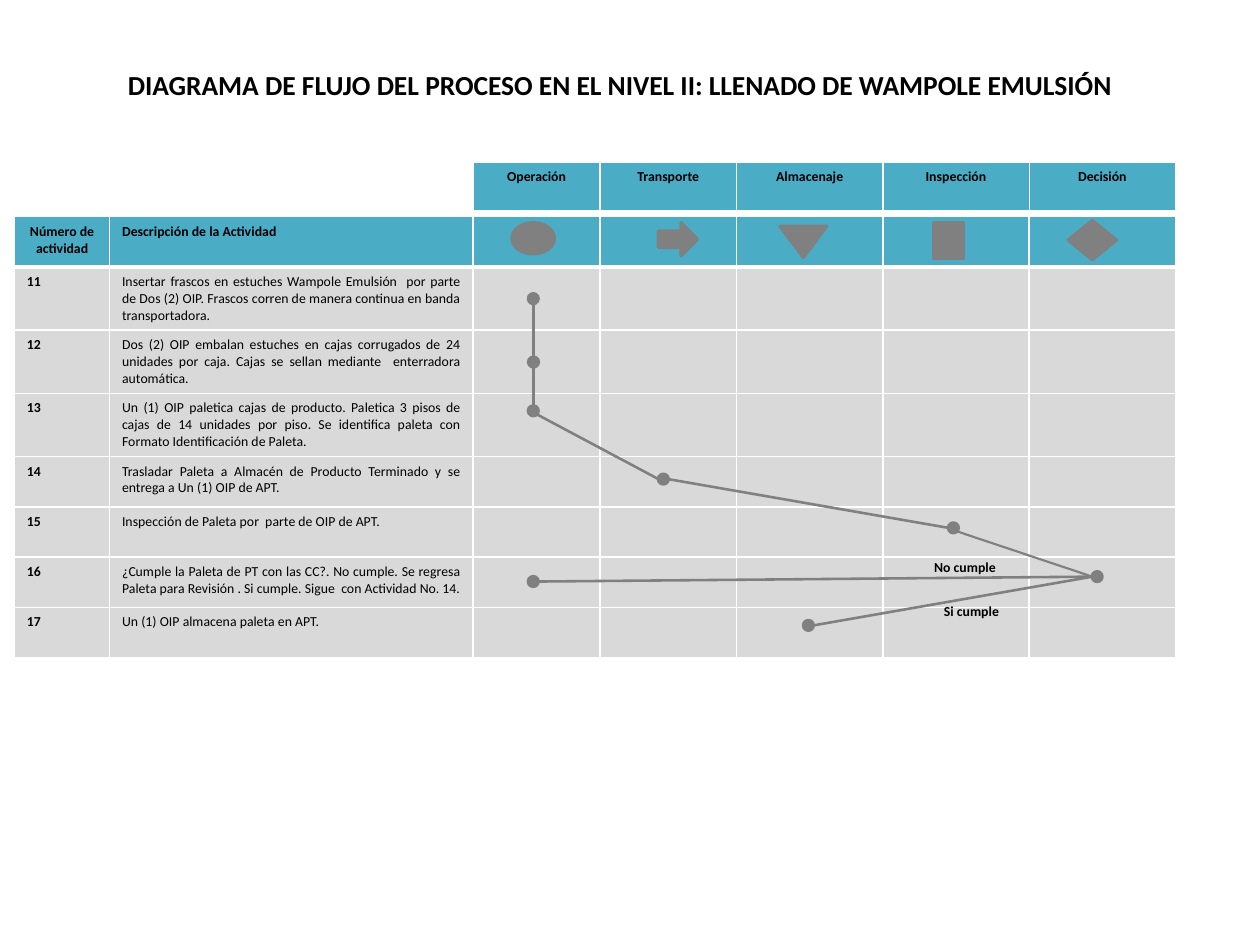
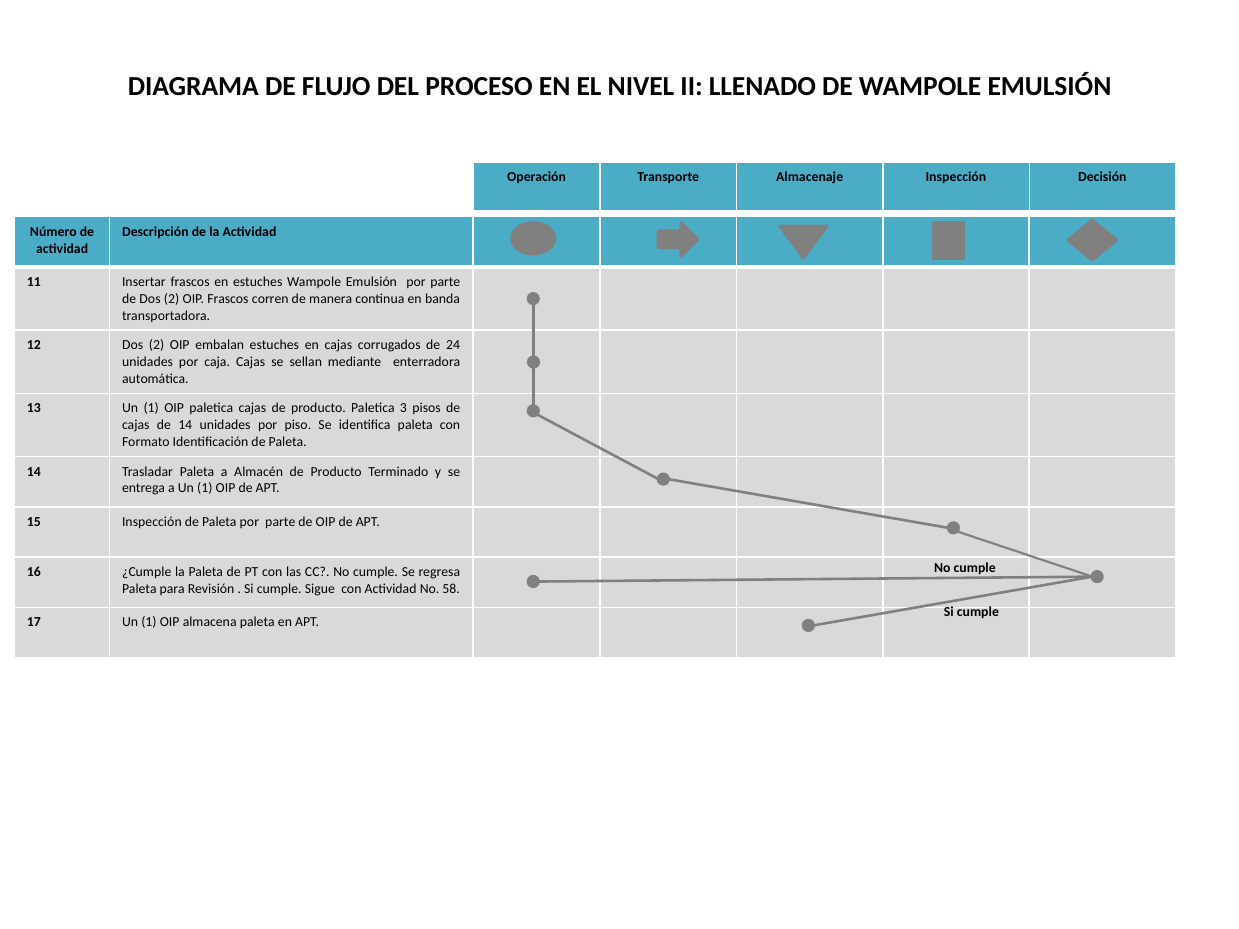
No 14: 14 -> 58
